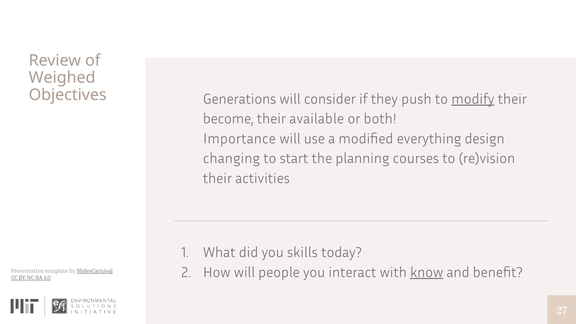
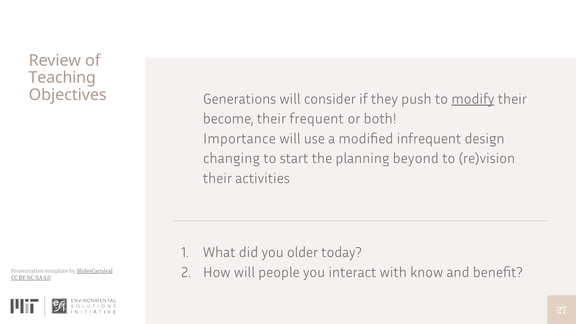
Weighed: Weighed -> Teaching
available: available -> frequent
everything: everything -> infrequent
courses: courses -> beyond
skills: skills -> older
know underline: present -> none
